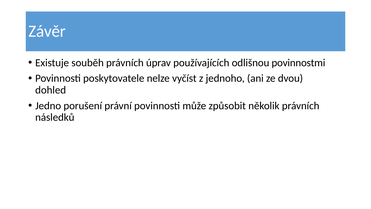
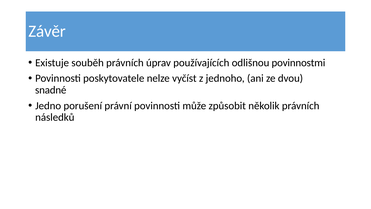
dohled: dohled -> snadné
